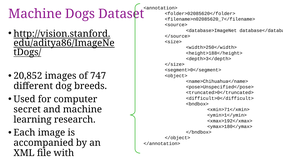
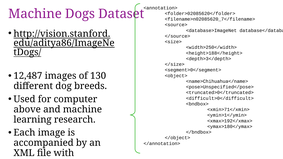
20,852: 20,852 -> 12,487
747: 747 -> 130
secret: secret -> above
